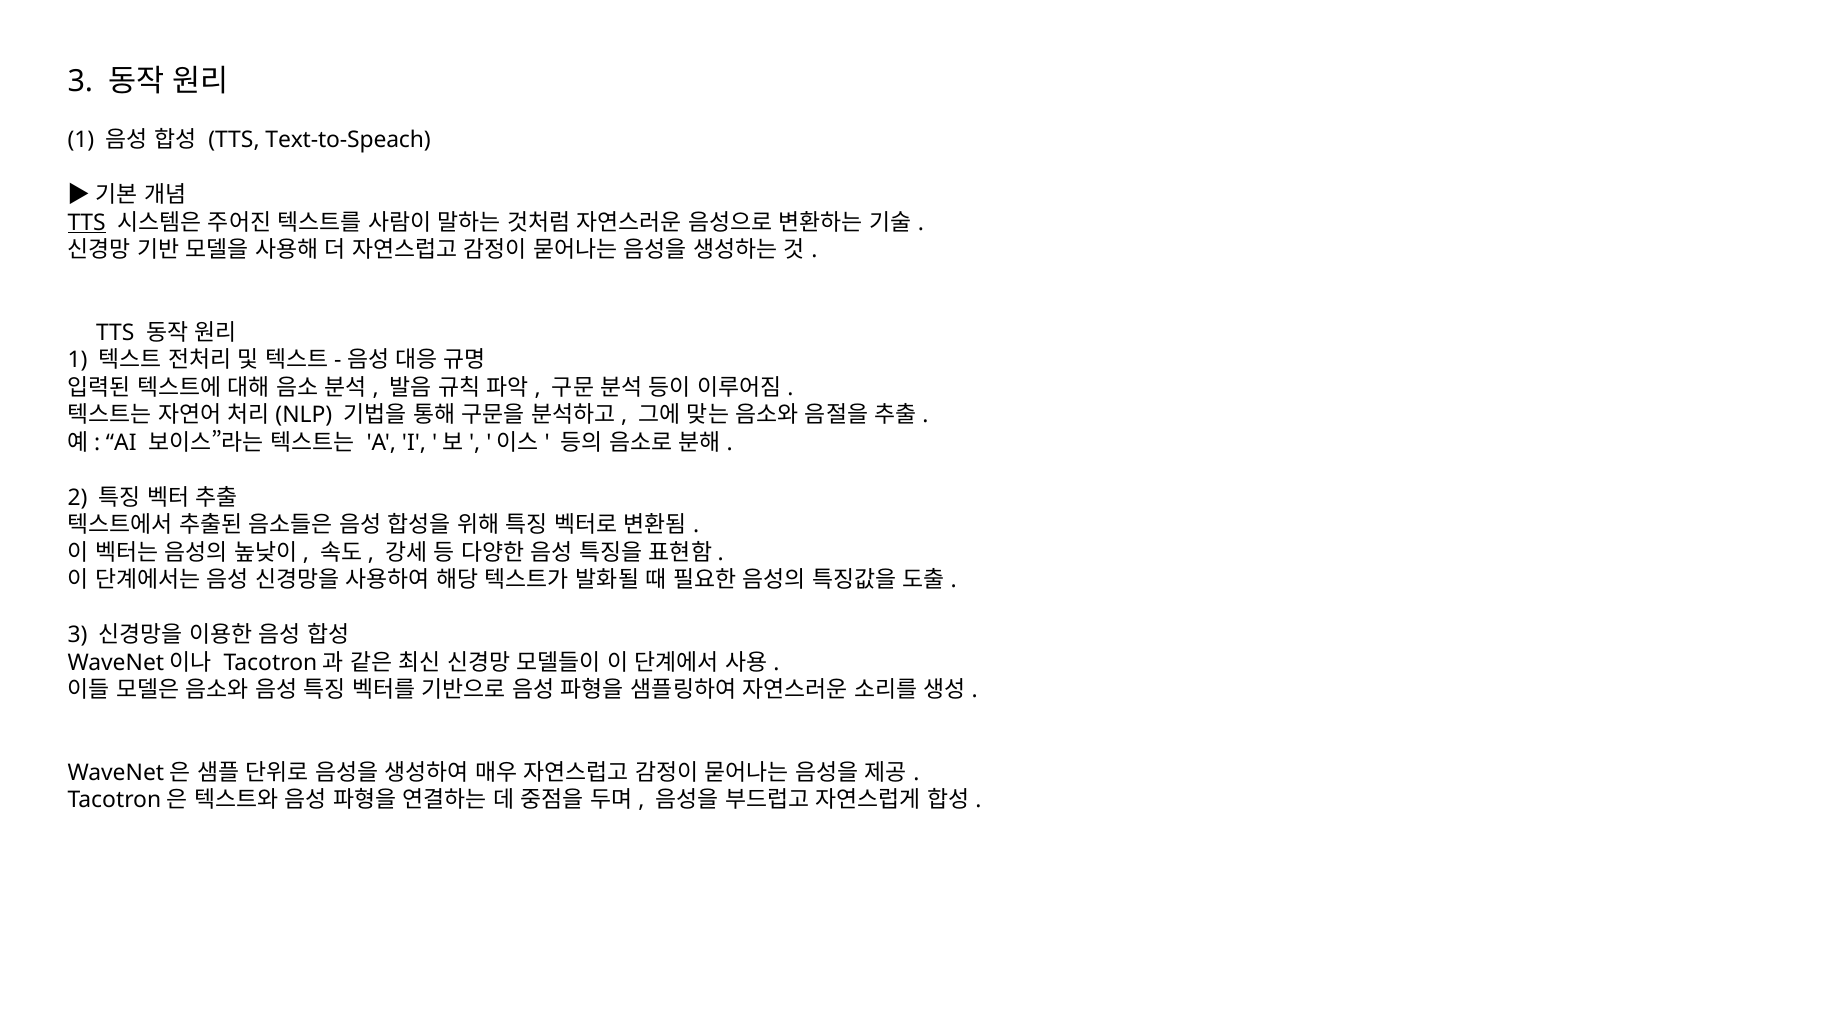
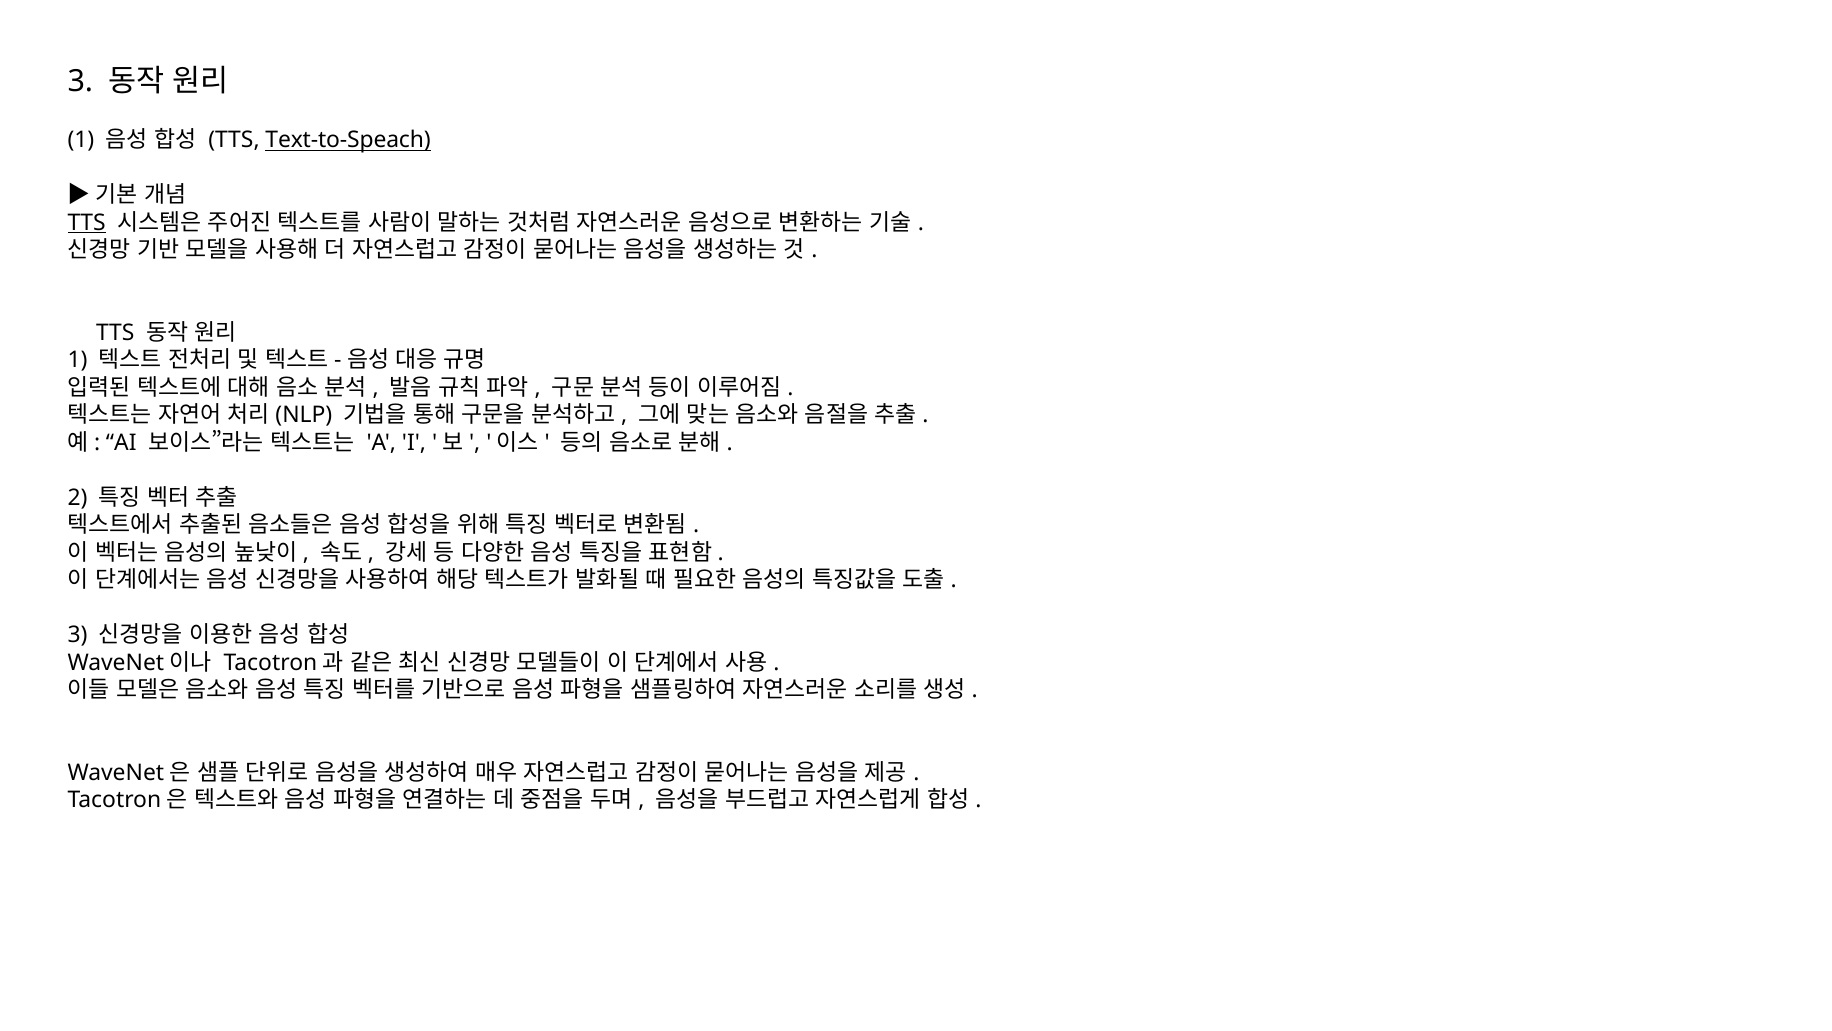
Text-to-Speach underline: none -> present
